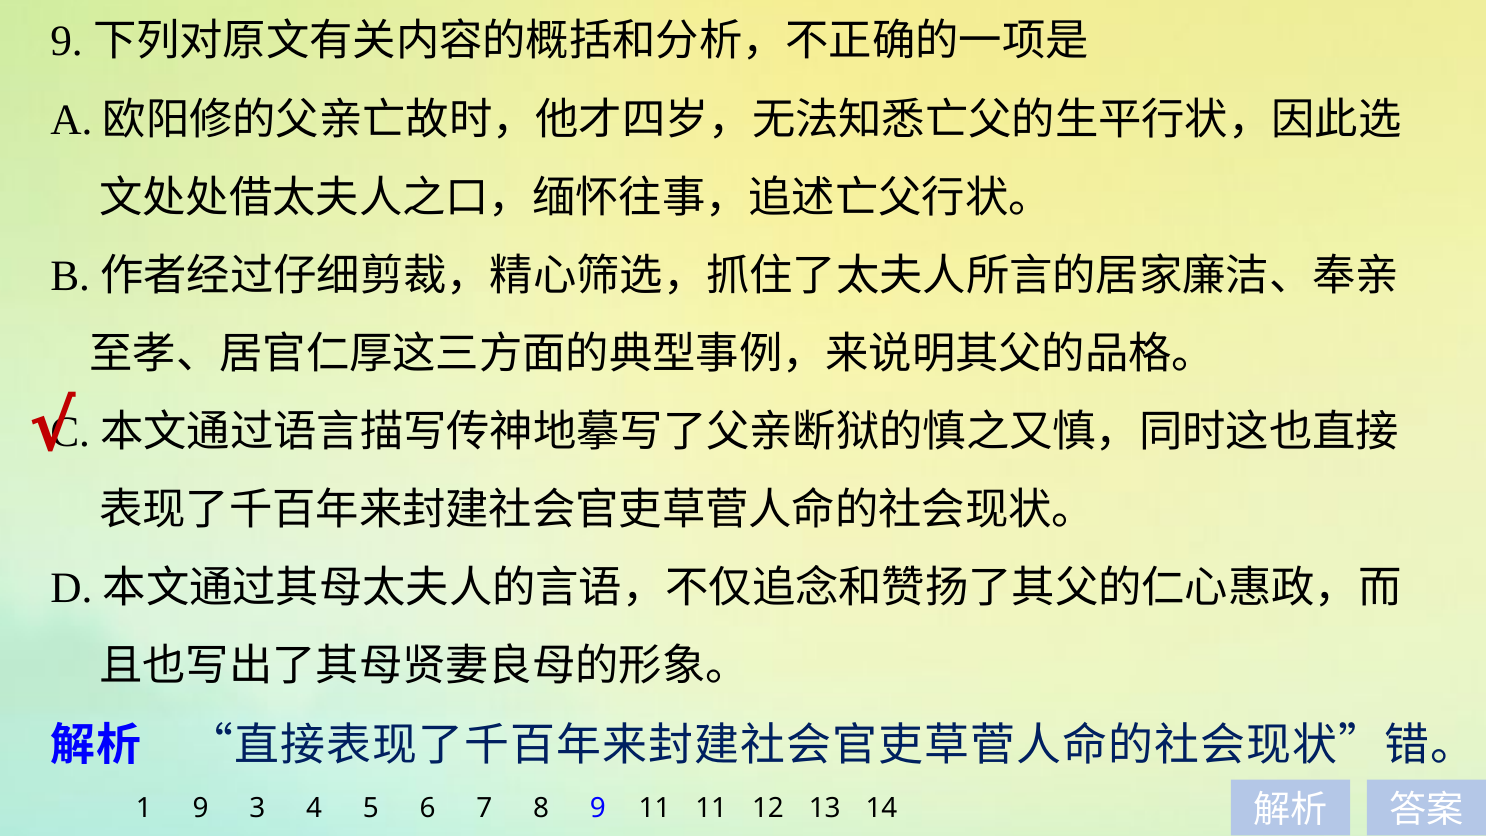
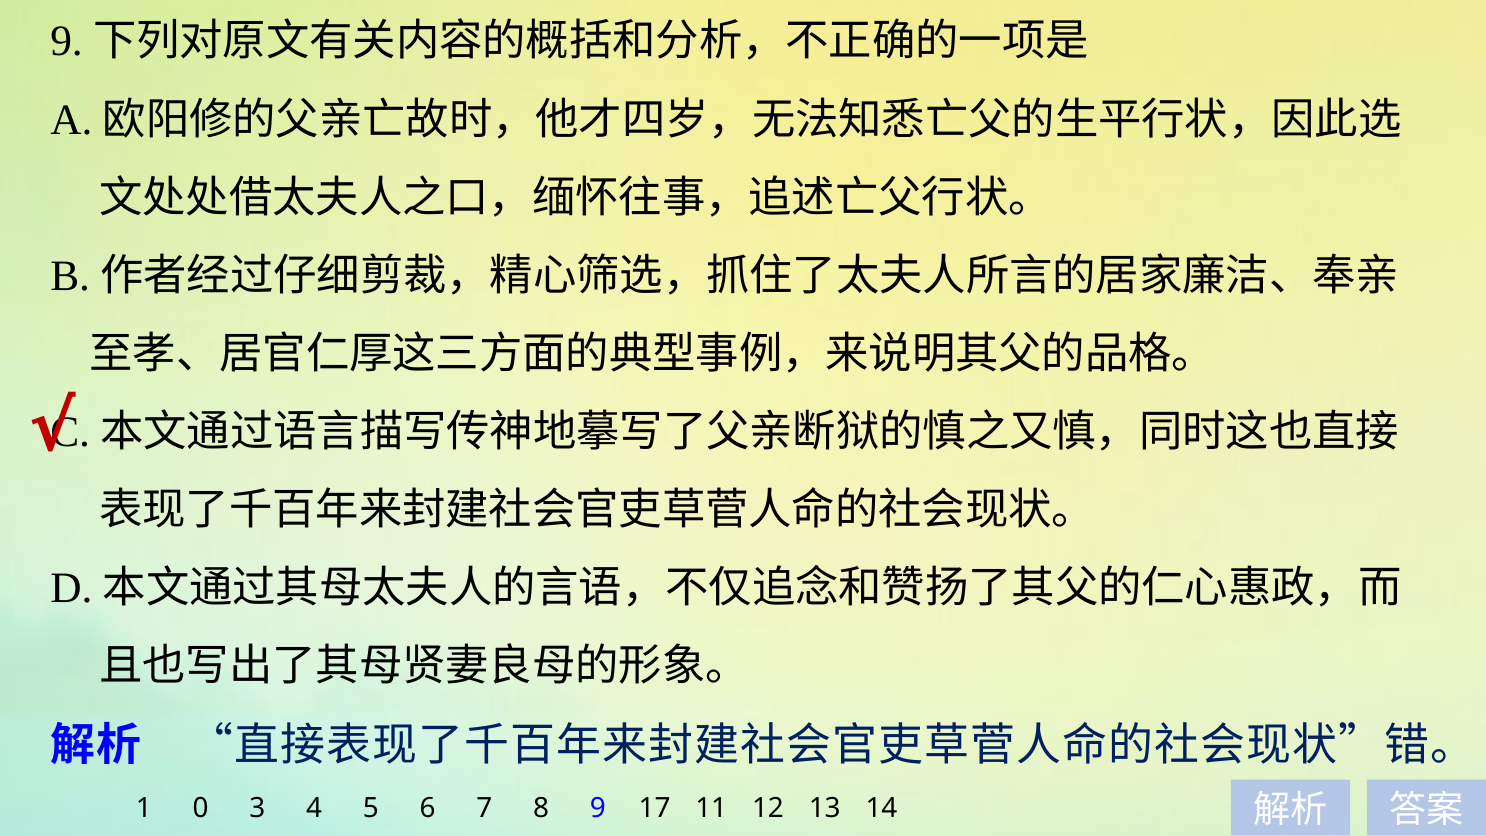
1 9: 9 -> 0
9 11: 11 -> 17
